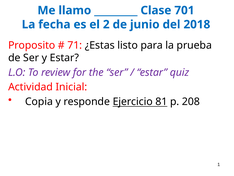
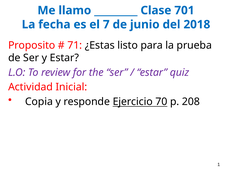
2: 2 -> 7
81: 81 -> 70
